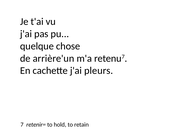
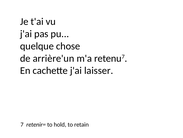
pleurs: pleurs -> laisser
